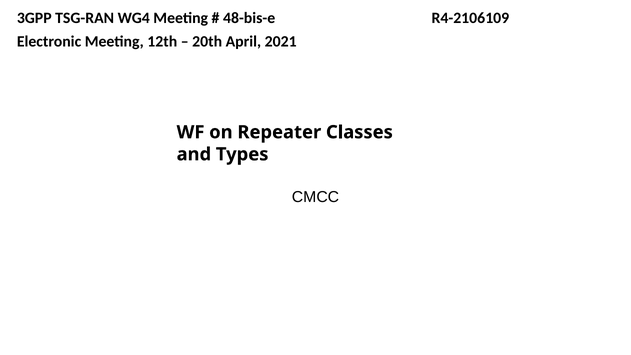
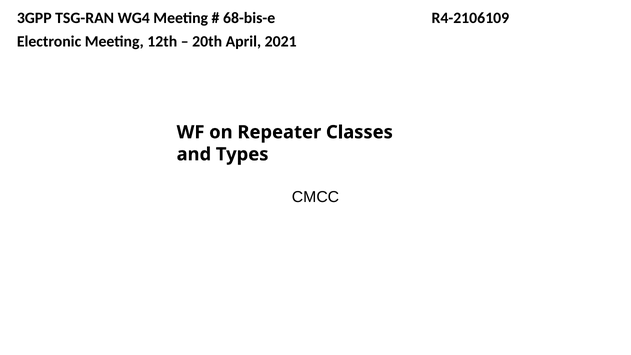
48-bis-e: 48-bis-e -> 68-bis-e
